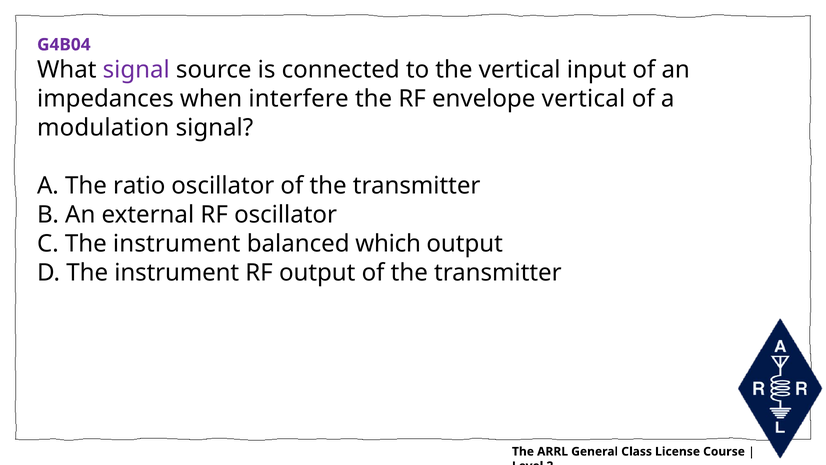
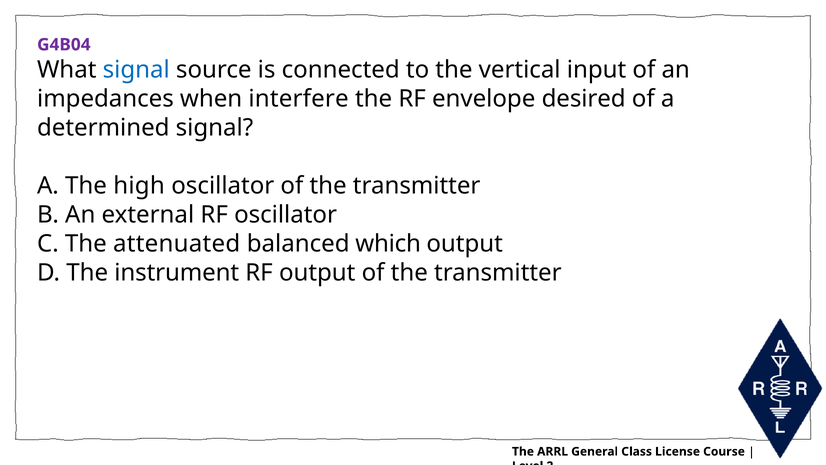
signal at (136, 70) colour: purple -> blue
envelope vertical: vertical -> desired
modulation: modulation -> determined
ratio: ratio -> high
C The instrument: instrument -> attenuated
